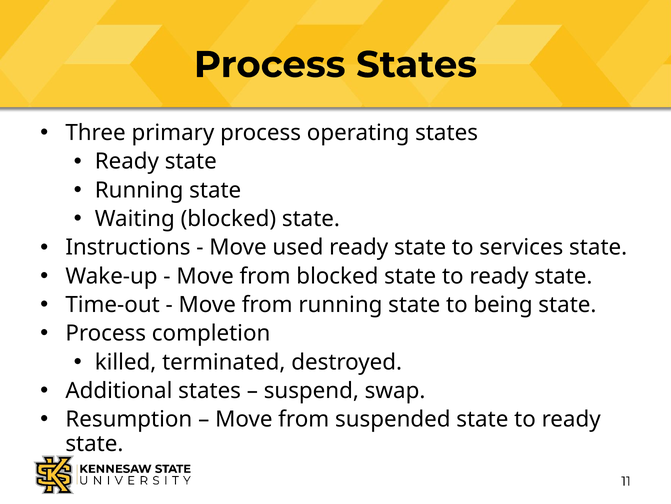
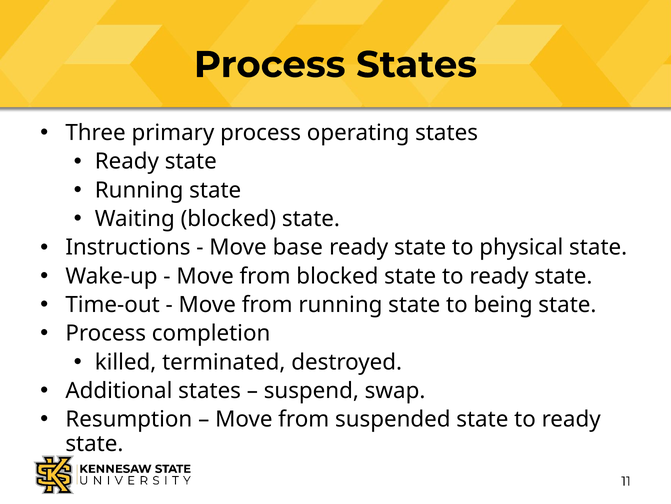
used: used -> base
services: services -> physical
